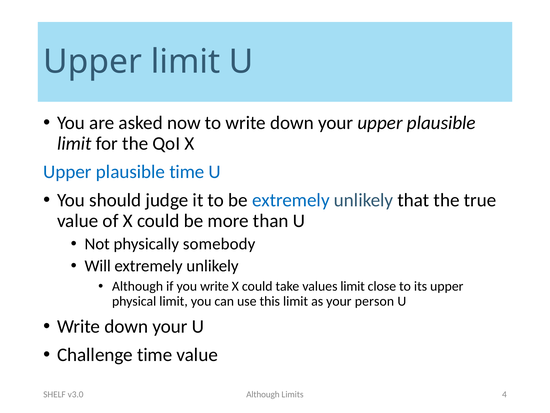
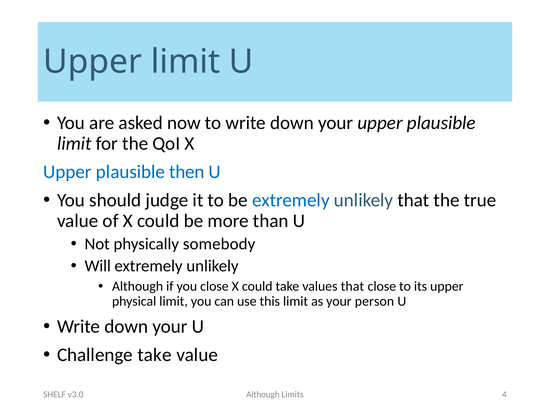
plausible time: time -> then
you write: write -> close
values limit: limit -> that
Challenge time: time -> take
